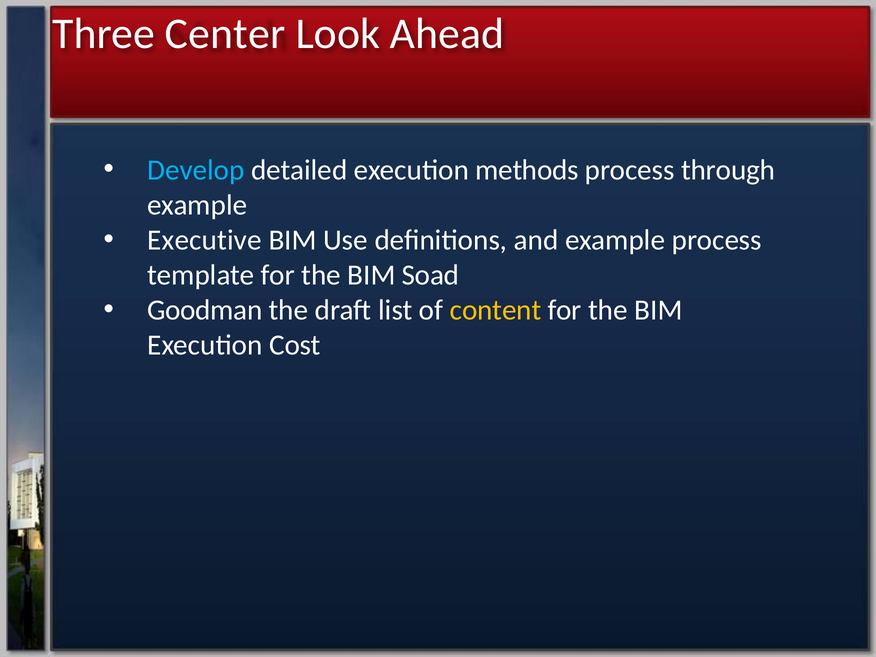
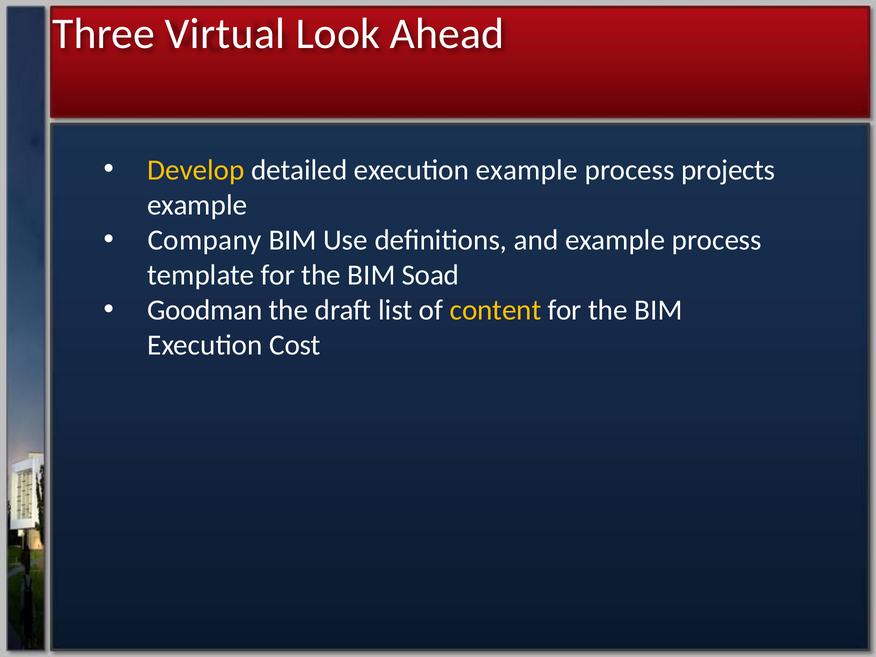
Center: Center -> Virtual
Develop colour: light blue -> yellow
execution methods: methods -> example
through: through -> projects
Executive: Executive -> Company
